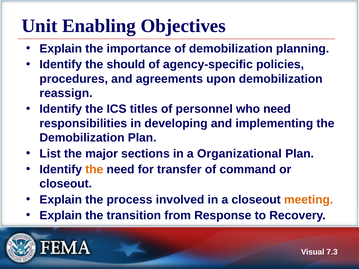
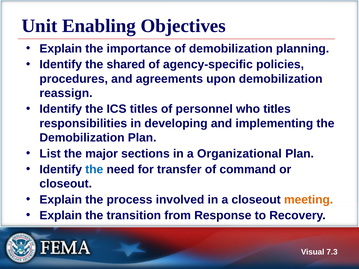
should: should -> shared
who need: need -> titles
the at (94, 170) colour: orange -> blue
